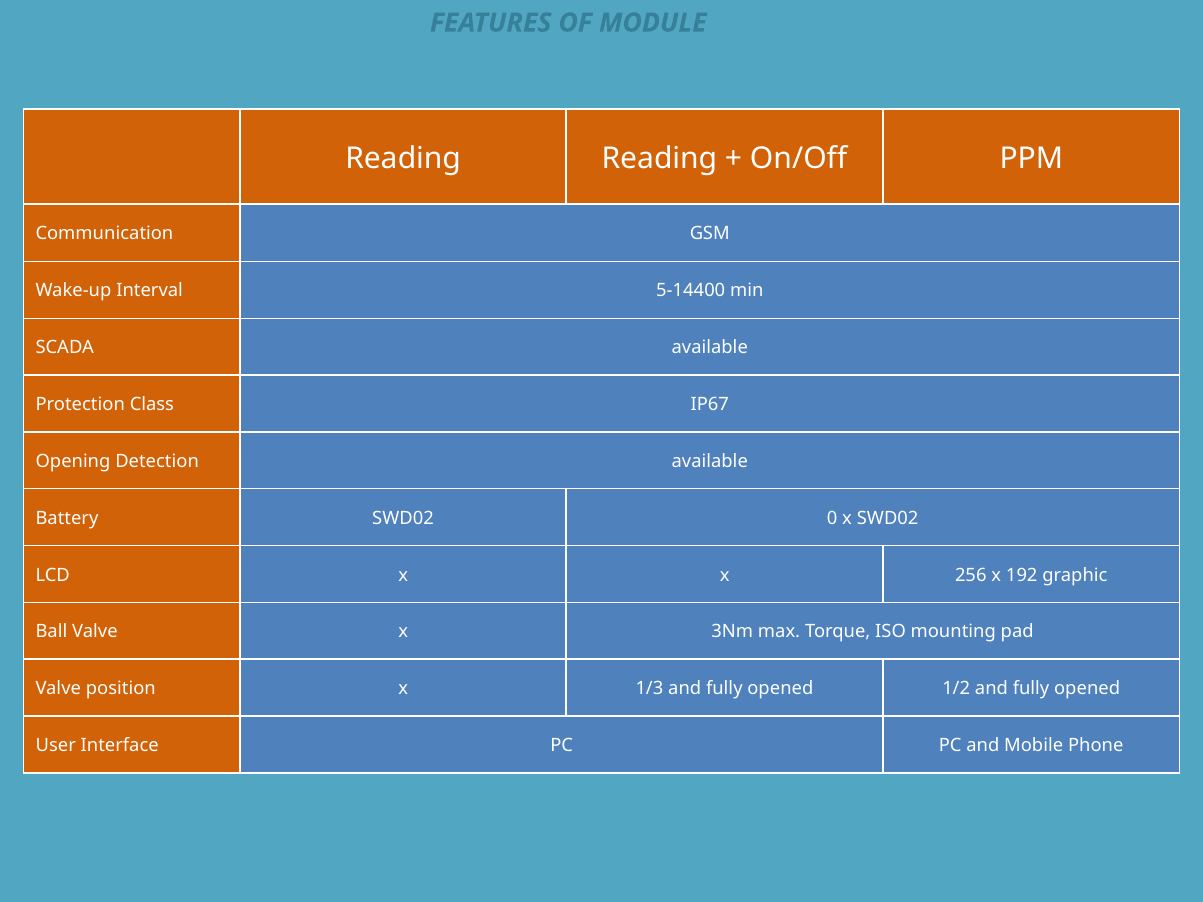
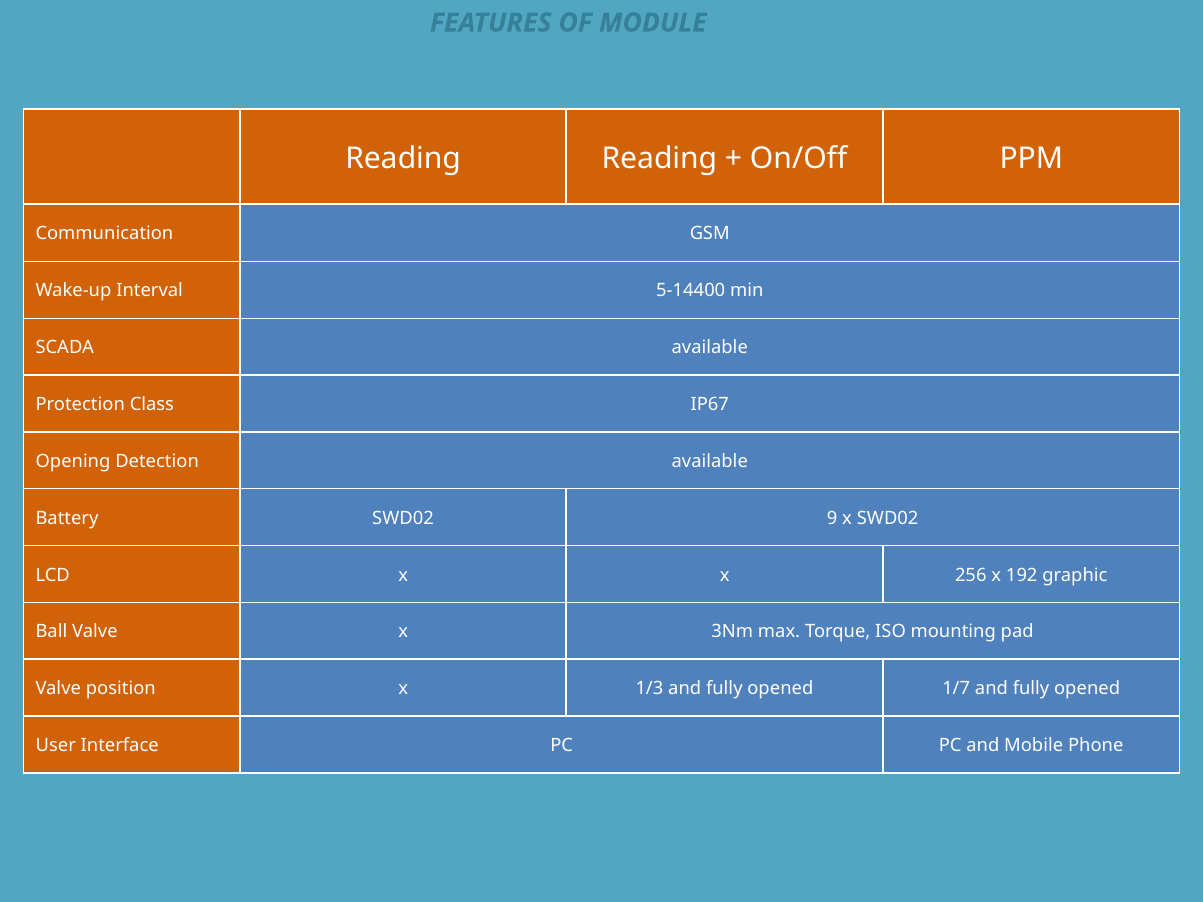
0: 0 -> 9
1/2: 1/2 -> 1/7
